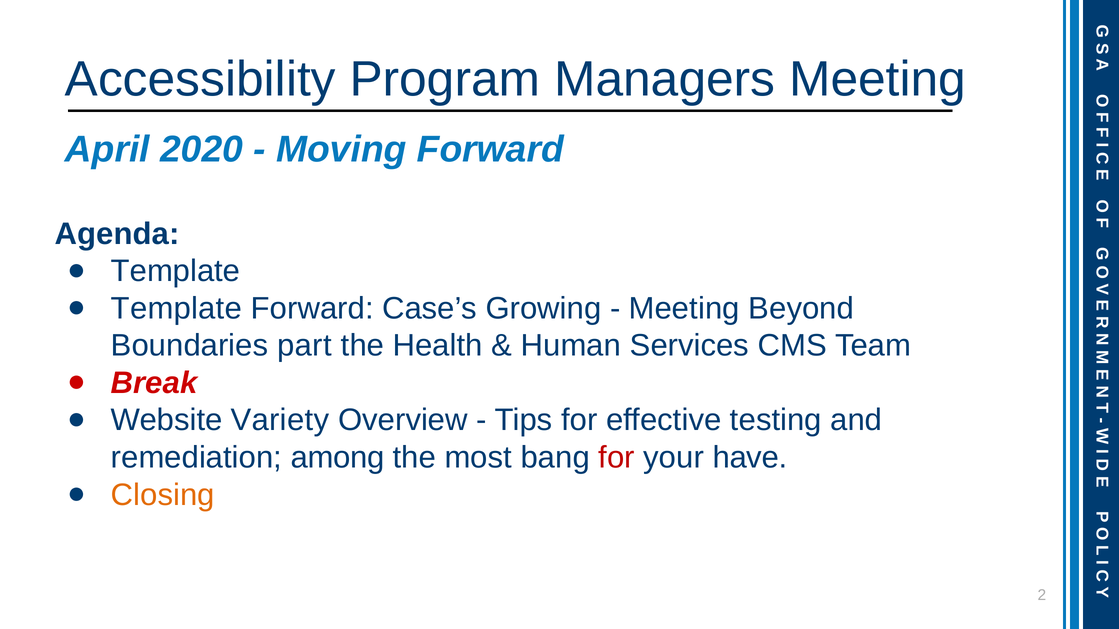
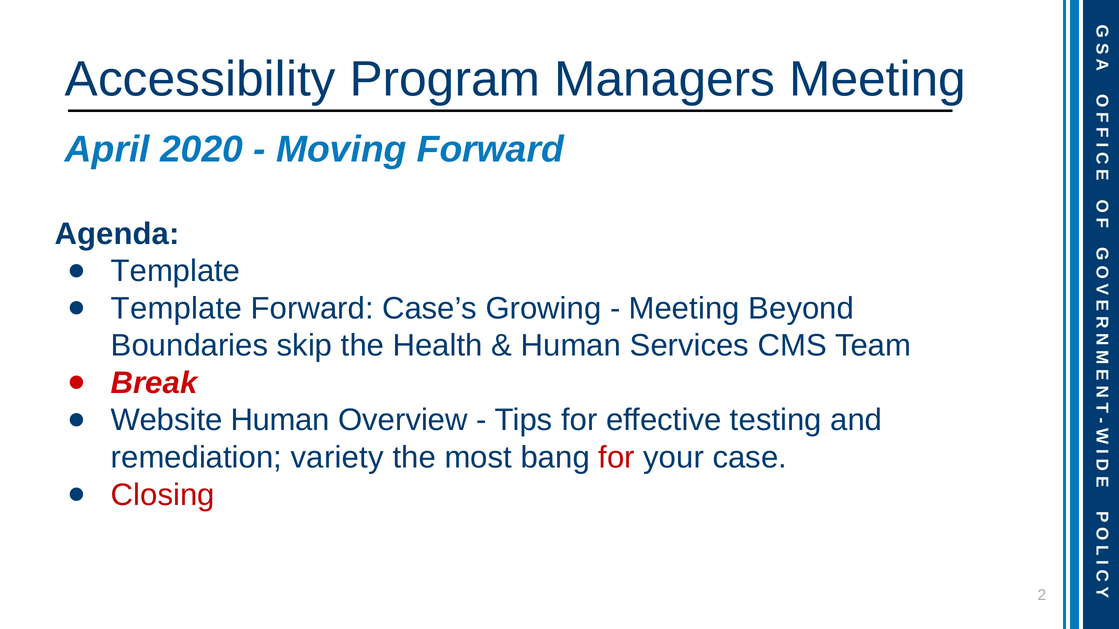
part: part -> skip
Website Variety: Variety -> Human
among: among -> variety
have: have -> case
Closing colour: orange -> red
